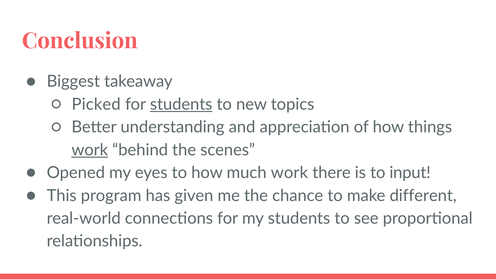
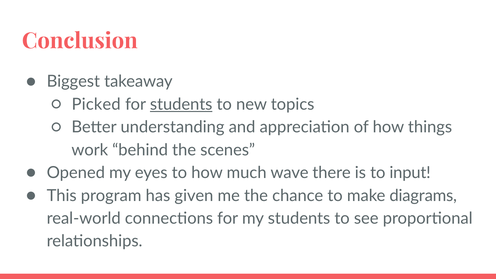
work at (90, 150) underline: present -> none
much work: work -> wave
different: different -> diagrams
